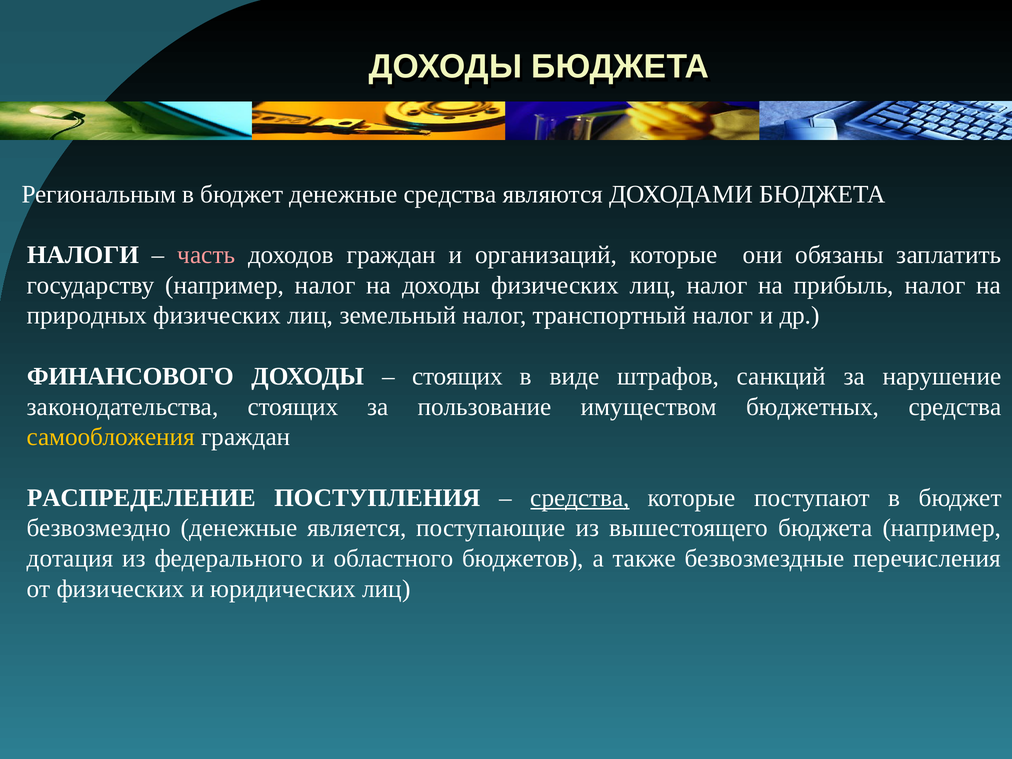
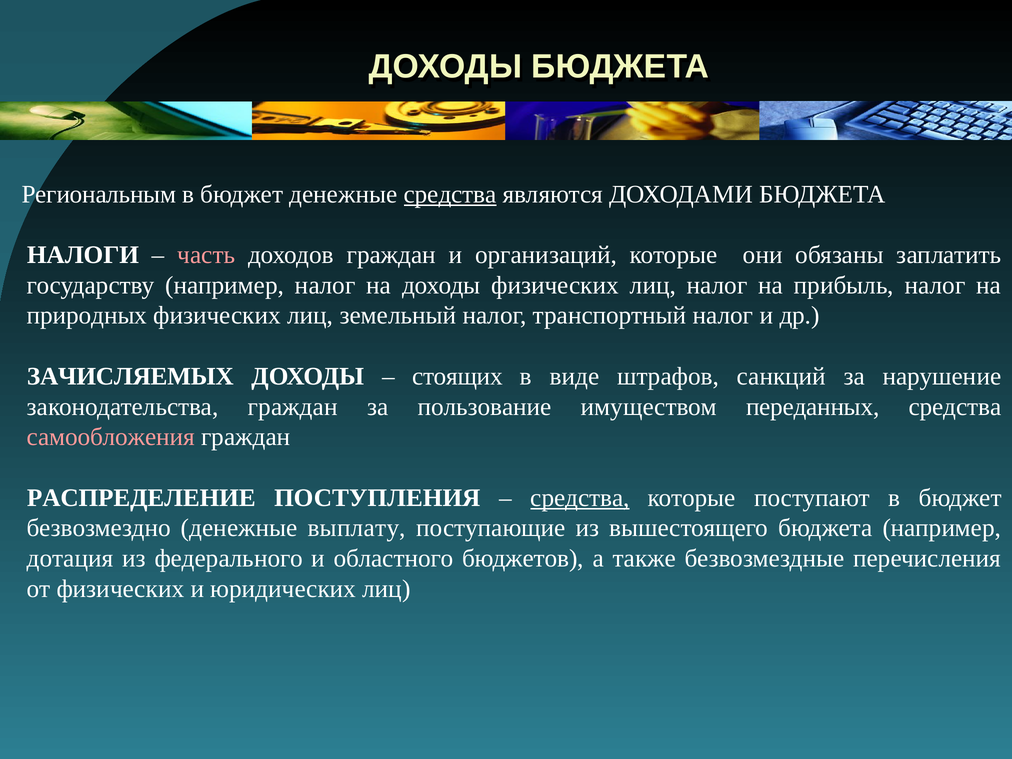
средства at (450, 194) underline: none -> present
ФИНАНСОВОГО: ФИНАНСОВОГО -> ЗАЧИСЛЯЕМЫХ
законодательства стоящих: стоящих -> граждан
бюджетных: бюджетных -> переданных
самообложения colour: yellow -> pink
является: является -> выплату
